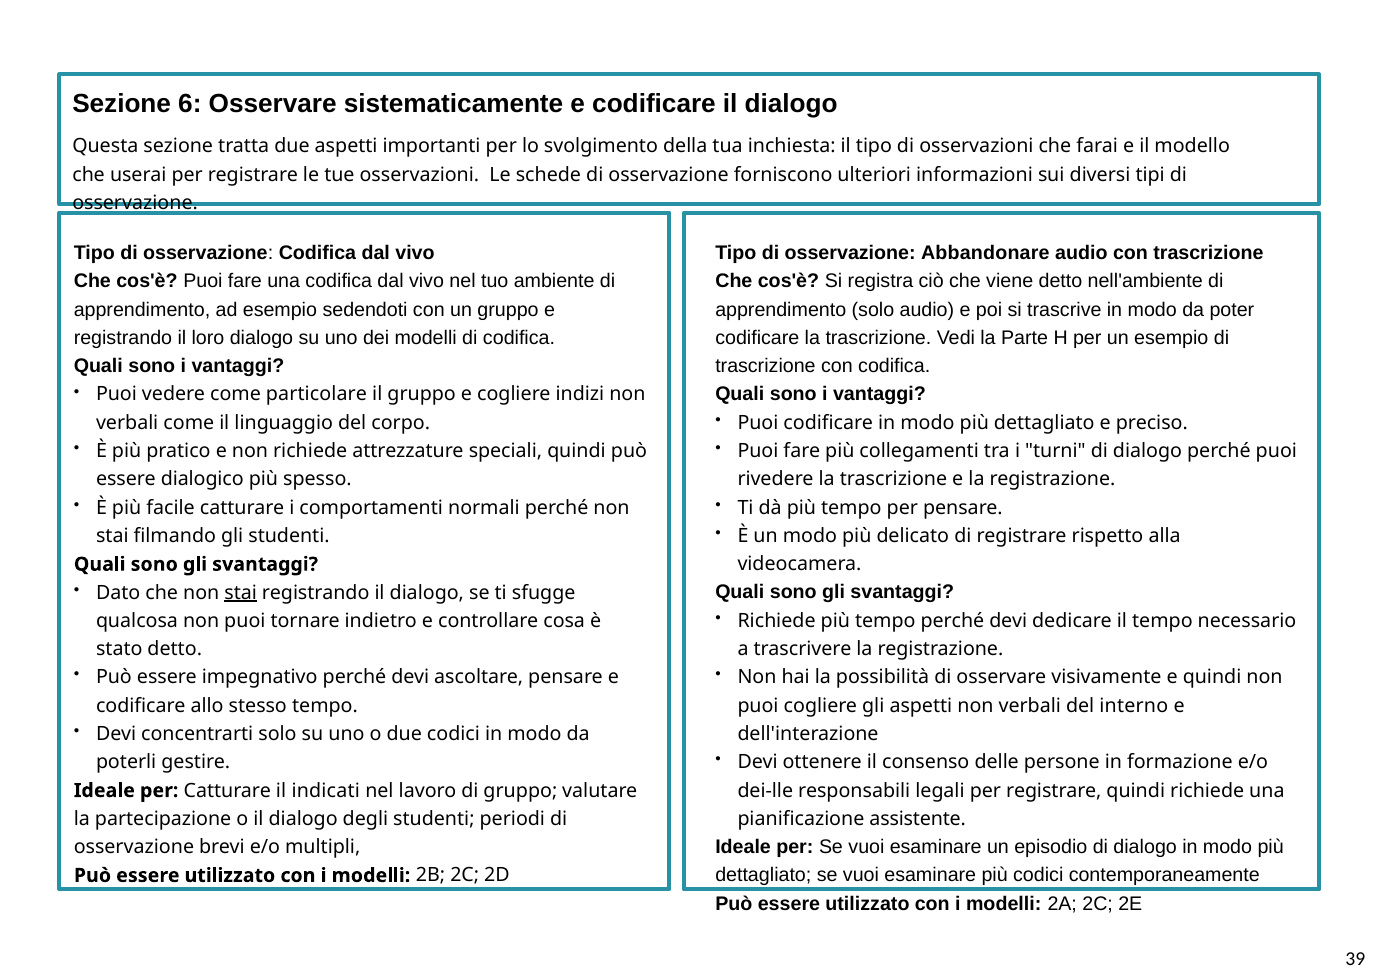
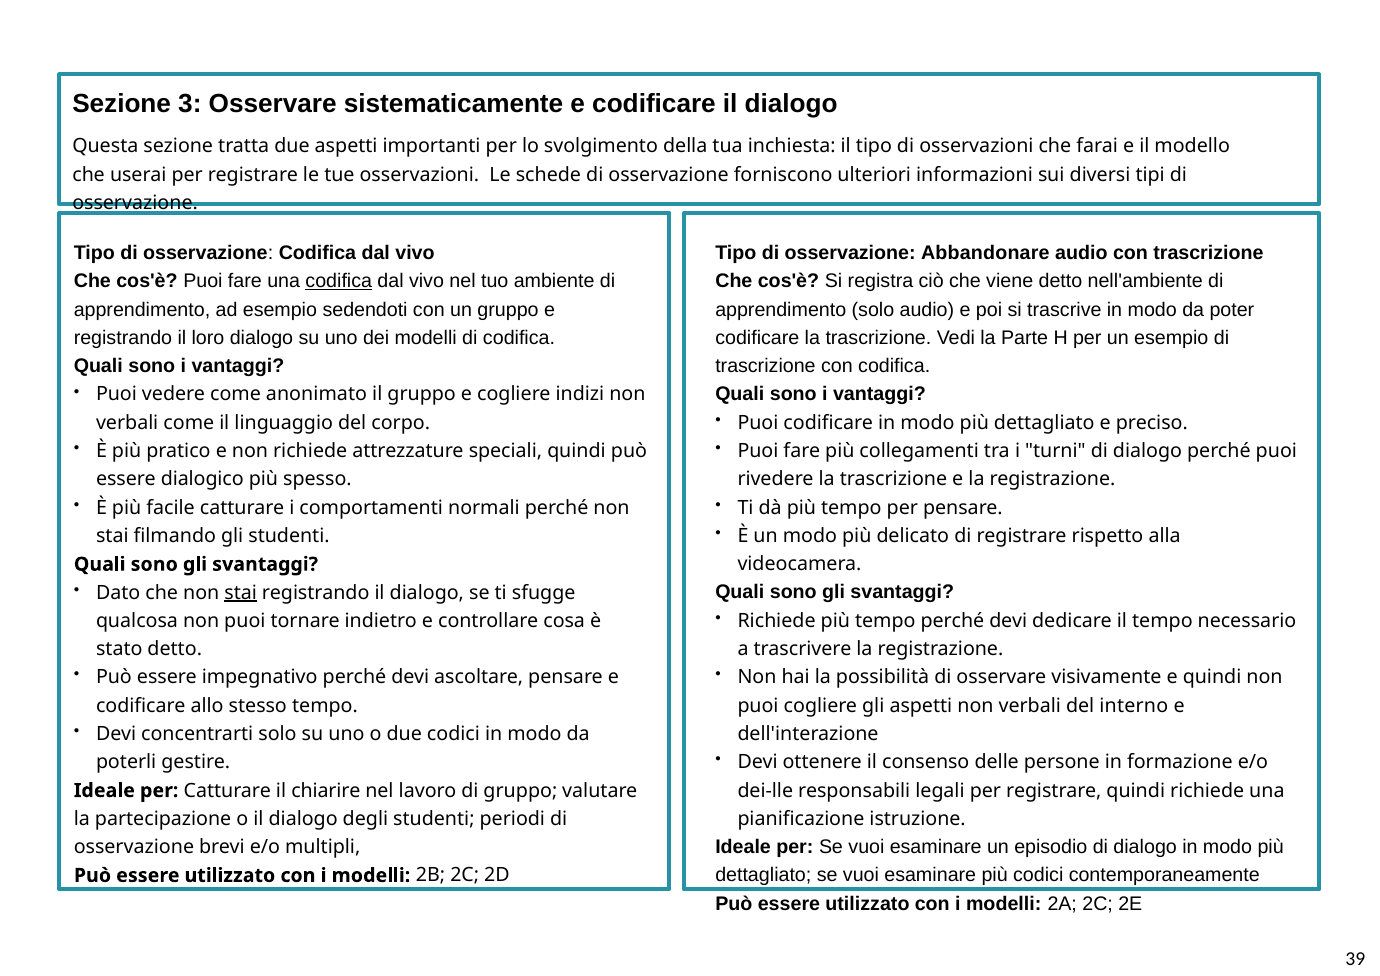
6: 6 -> 3
codifica at (339, 281) underline: none -> present
particolare: particolare -> anonimato
indicati: indicati -> chiarire
assistente: assistente -> istruzione
